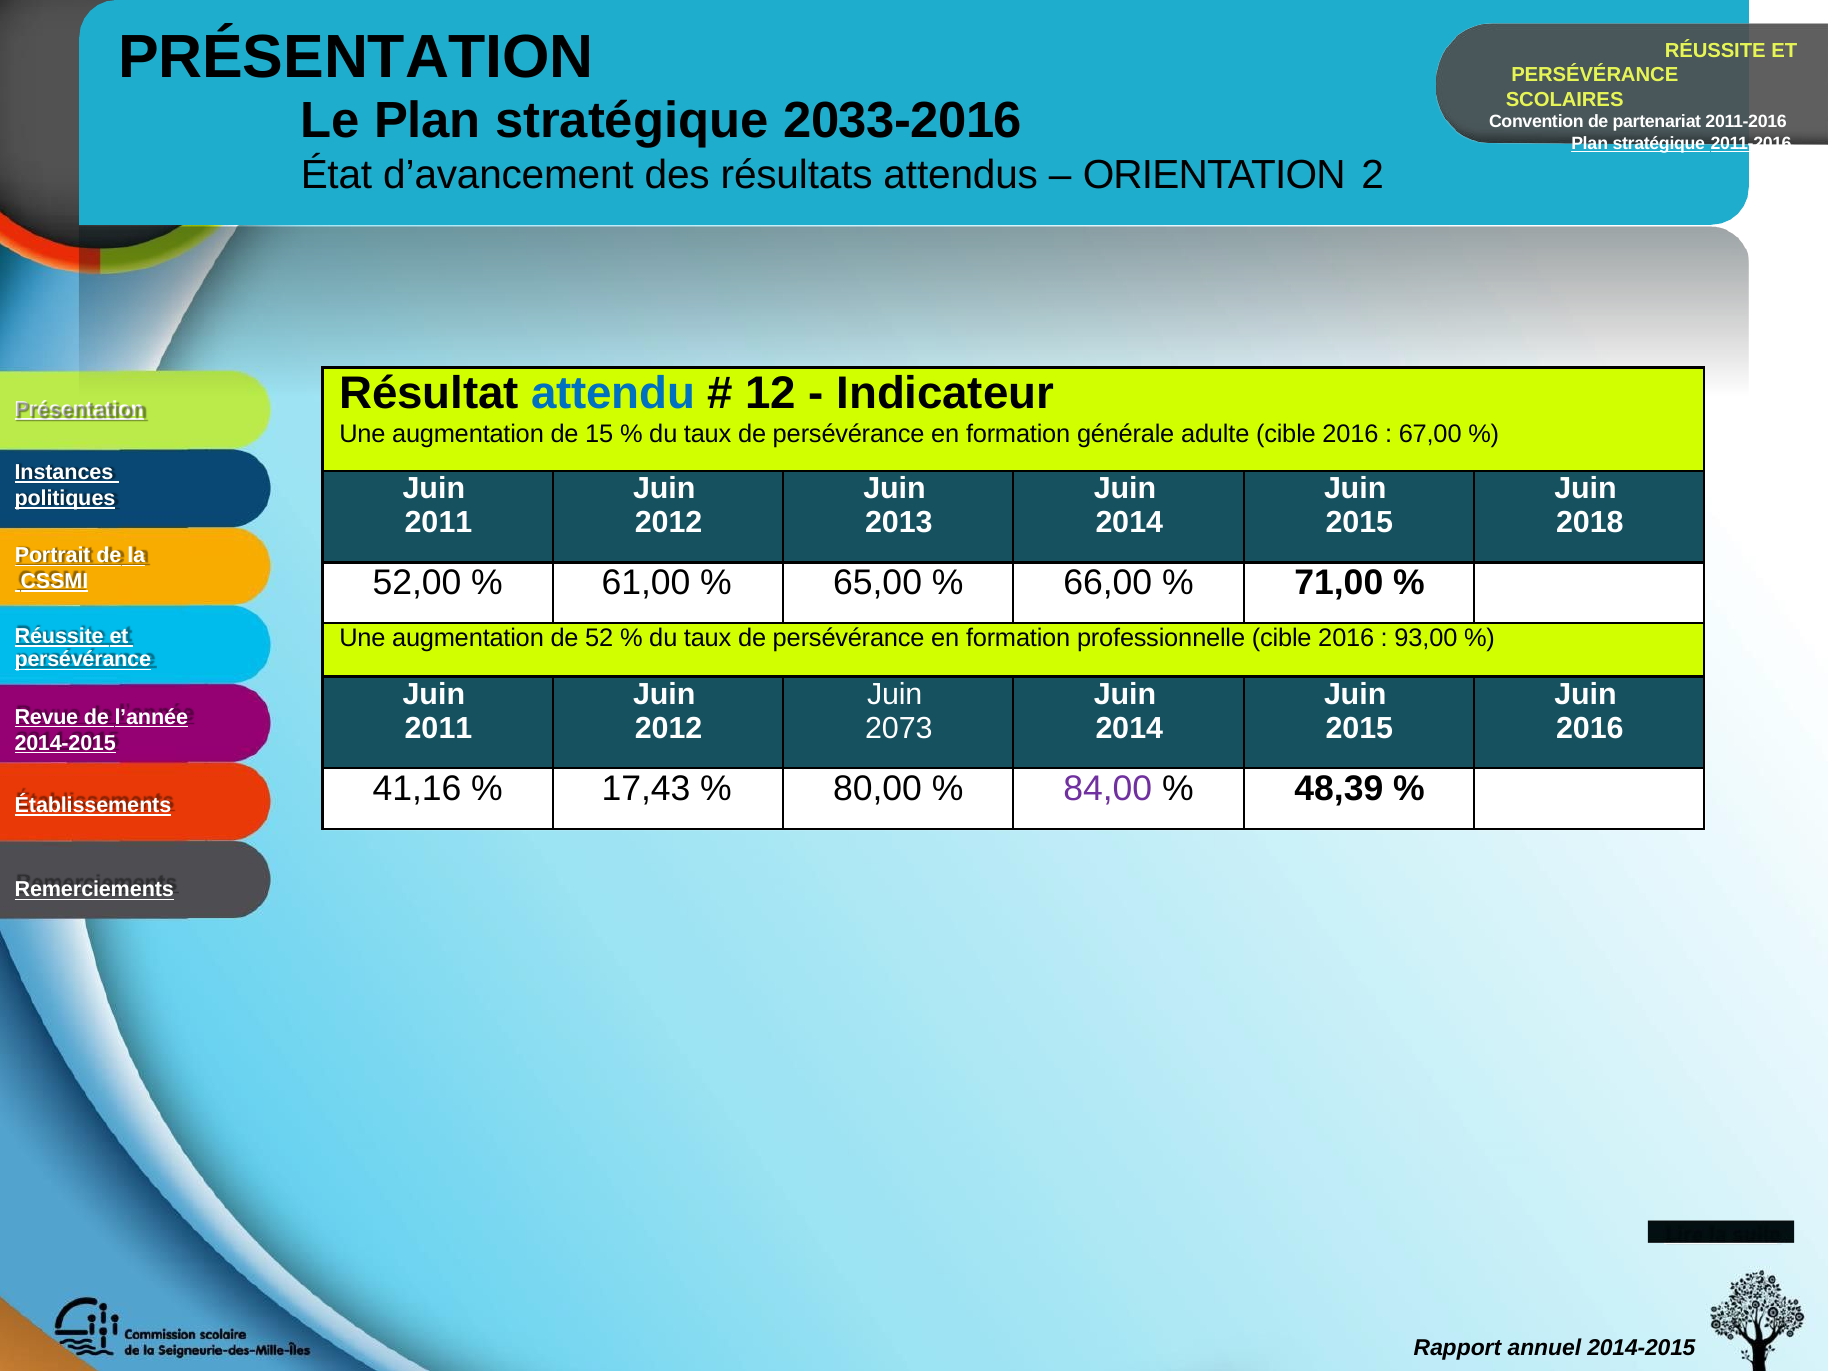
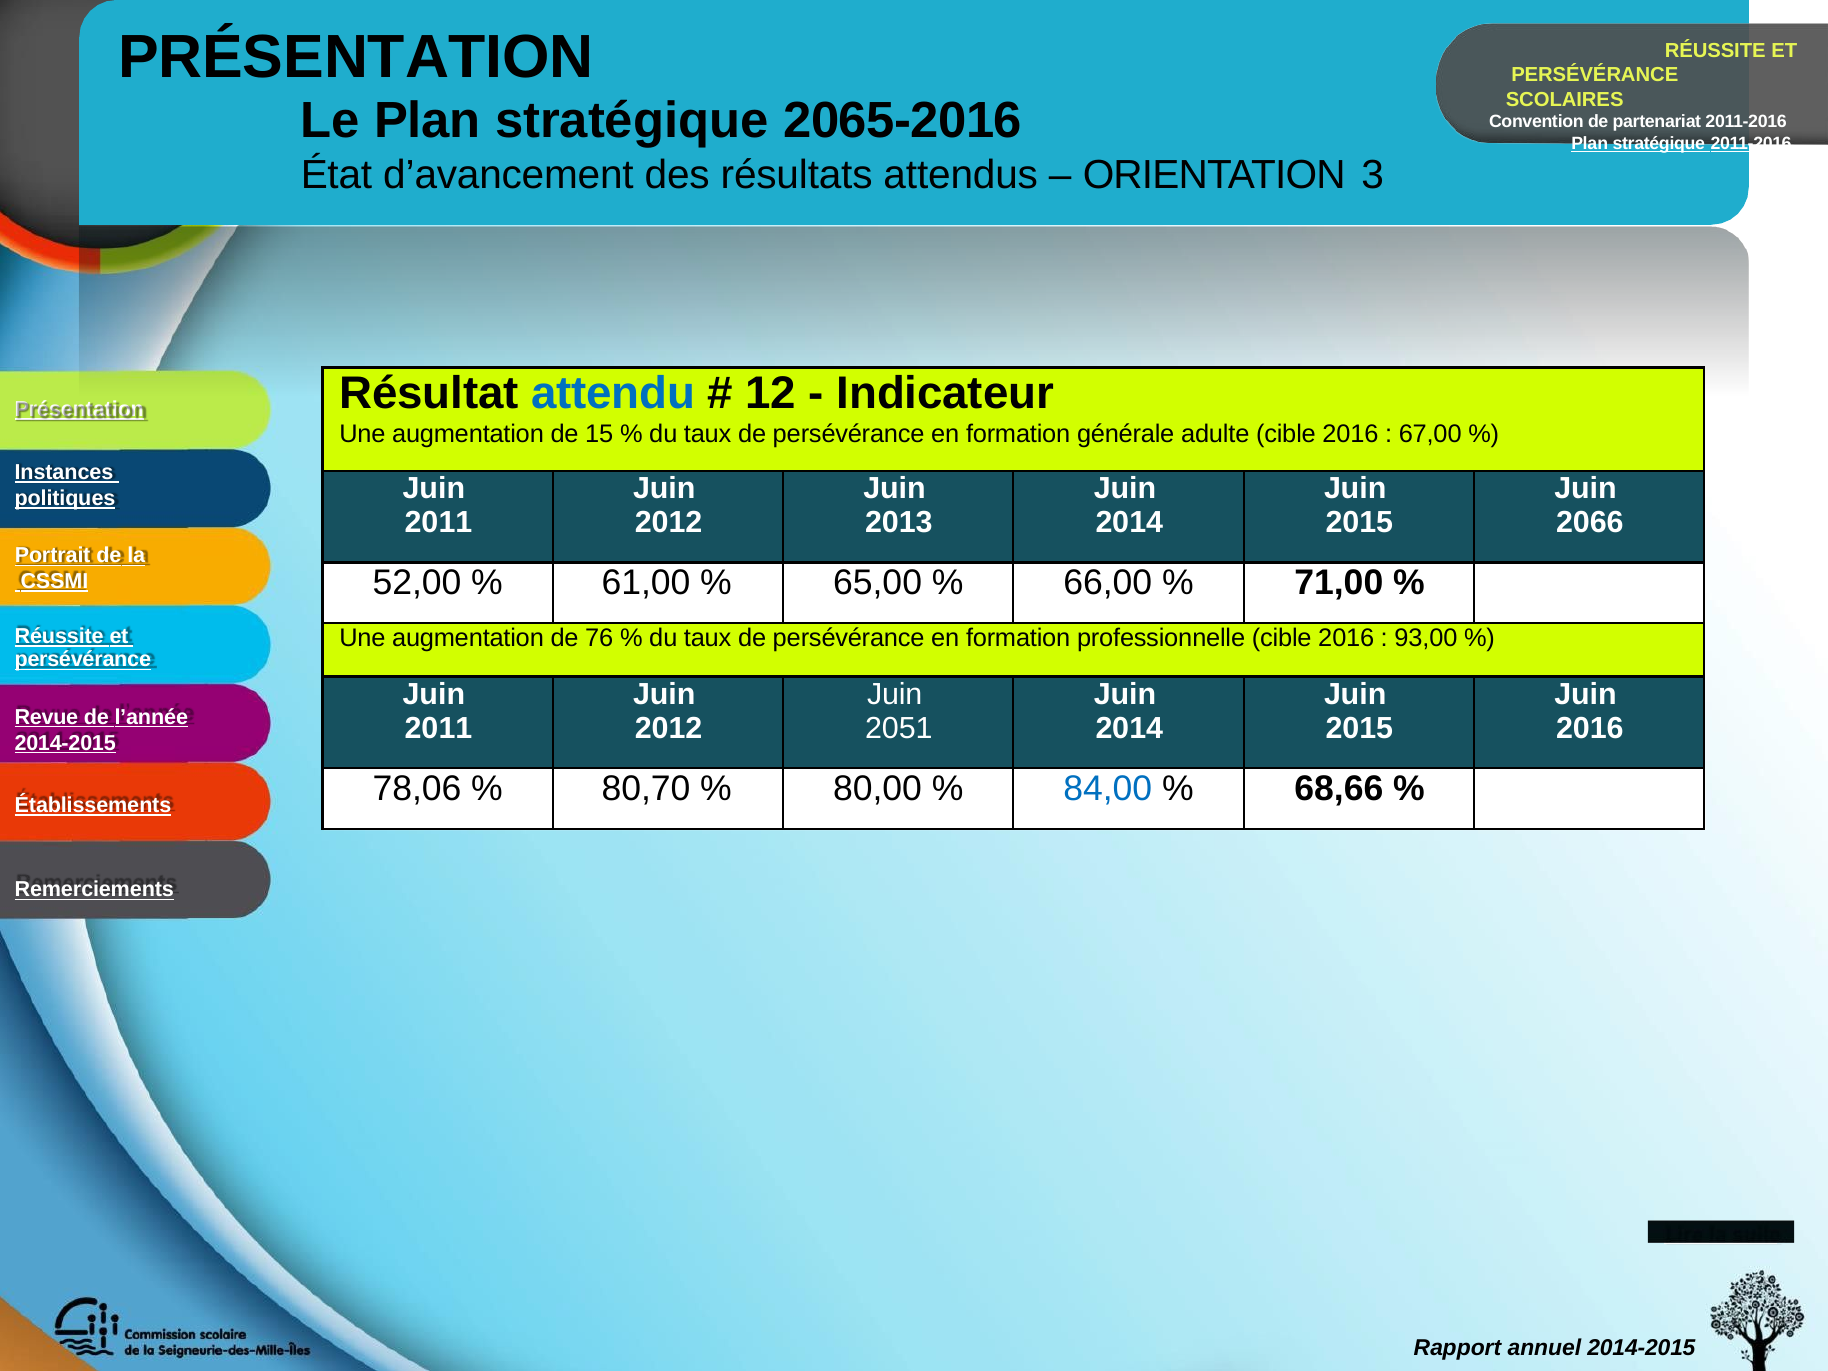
2033-2016: 2033-2016 -> 2065-2016
2: 2 -> 3
2018: 2018 -> 2066
52: 52 -> 76
2073: 2073 -> 2051
41,16: 41,16 -> 78,06
17,43: 17,43 -> 80,70
84,00 colour: purple -> blue
48,39: 48,39 -> 68,66
